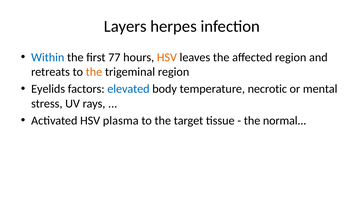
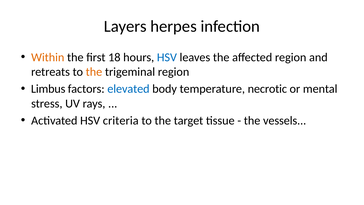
Within colour: blue -> orange
77: 77 -> 18
HSV at (167, 57) colour: orange -> blue
Eyelids: Eyelids -> Limbus
plasma: plasma -> criteria
normal: normal -> vessels
